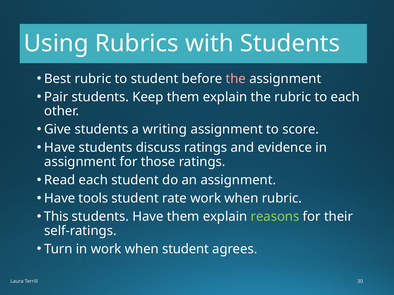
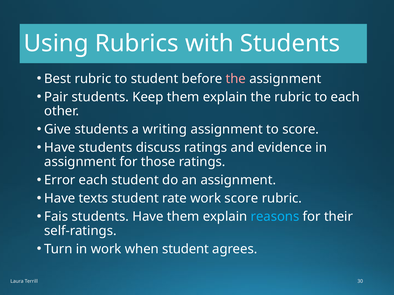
Read: Read -> Error
tools: tools -> texts
rate work when: when -> score
This: This -> Fais
reasons colour: light green -> light blue
